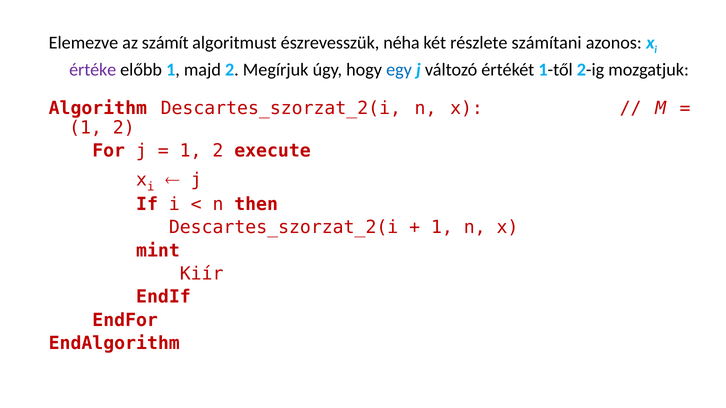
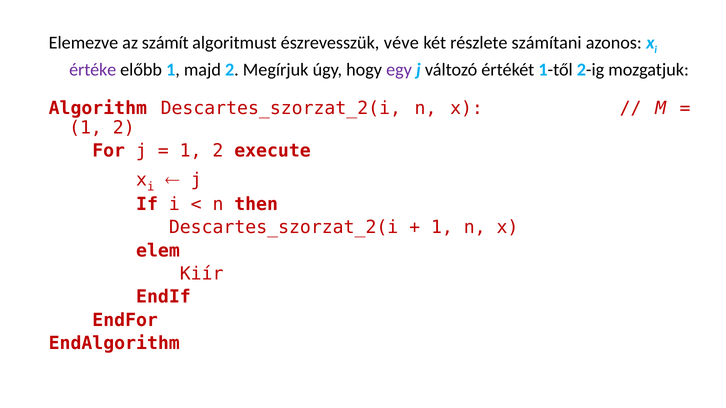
néha: néha -> véve
egy colour: blue -> purple
mint: mint -> elem
